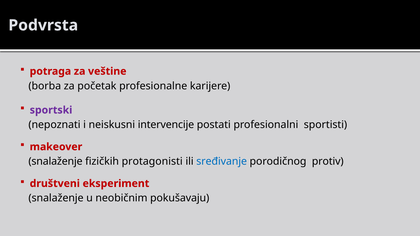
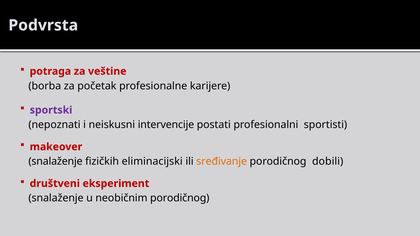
protagonisti: protagonisti -> eliminacijski
sređivanje colour: blue -> orange
protiv: protiv -> dobili
neobičnim pokušavaju: pokušavaju -> porodičnog
